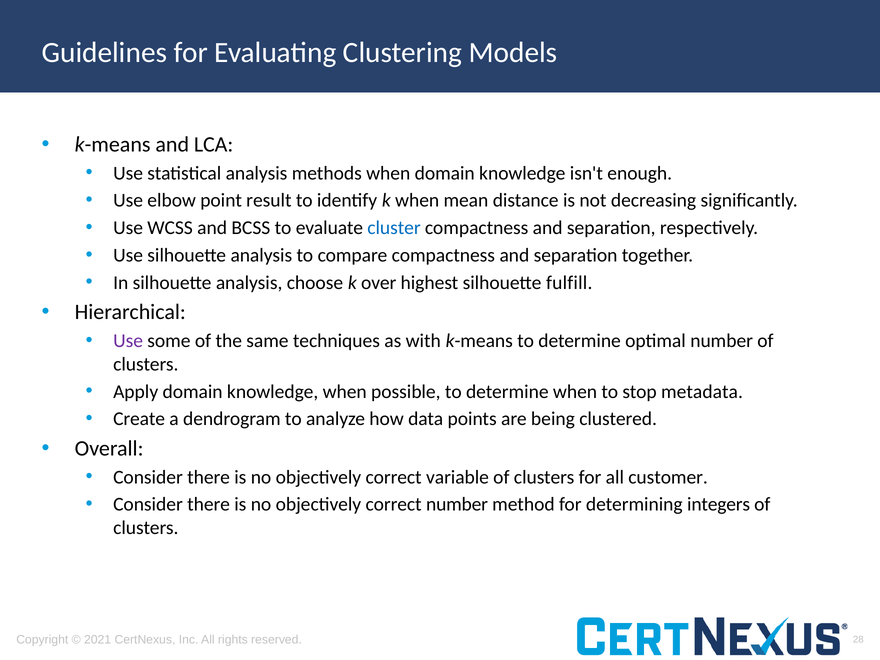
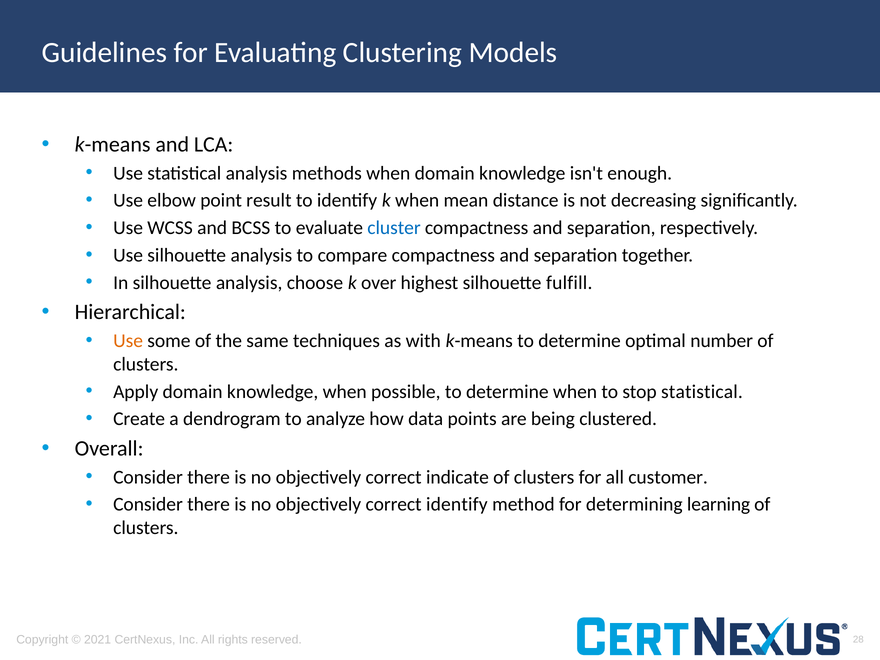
Use at (128, 341) colour: purple -> orange
stop metadata: metadata -> statistical
variable: variable -> indicate
correct number: number -> identify
integers: integers -> learning
